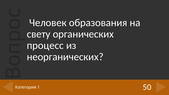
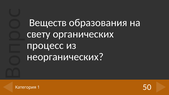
Человек: Человек -> Веществ
